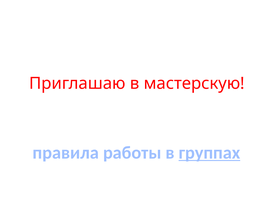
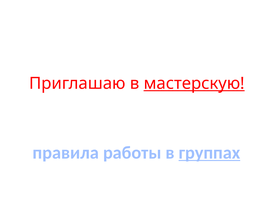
мастерскую underline: none -> present
